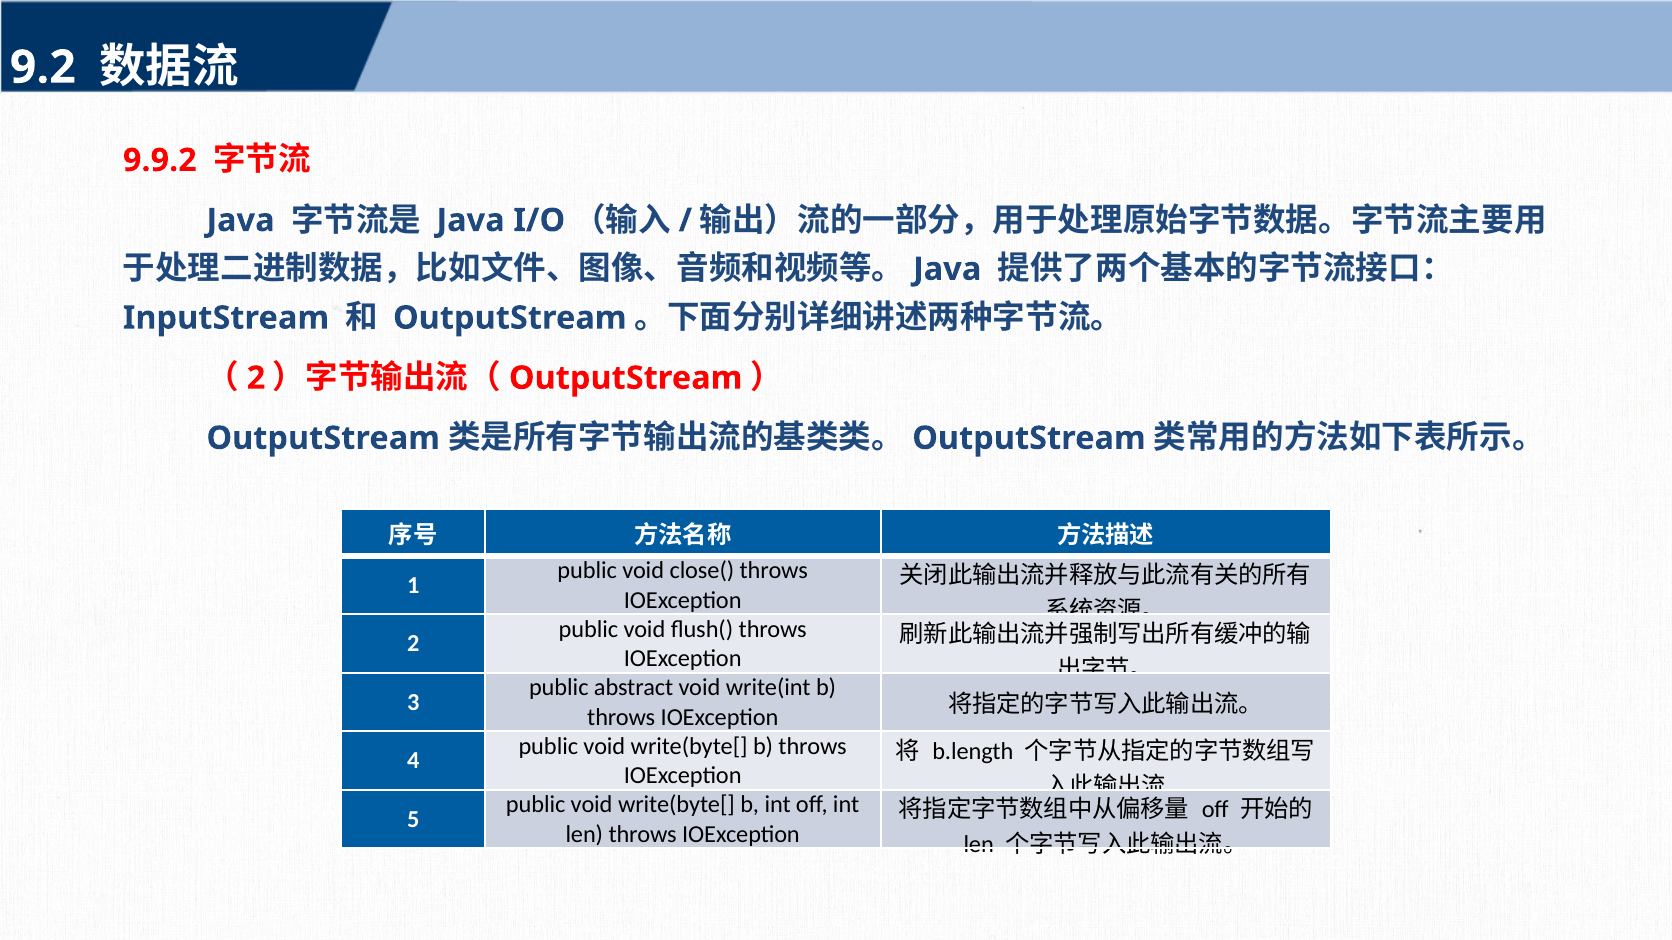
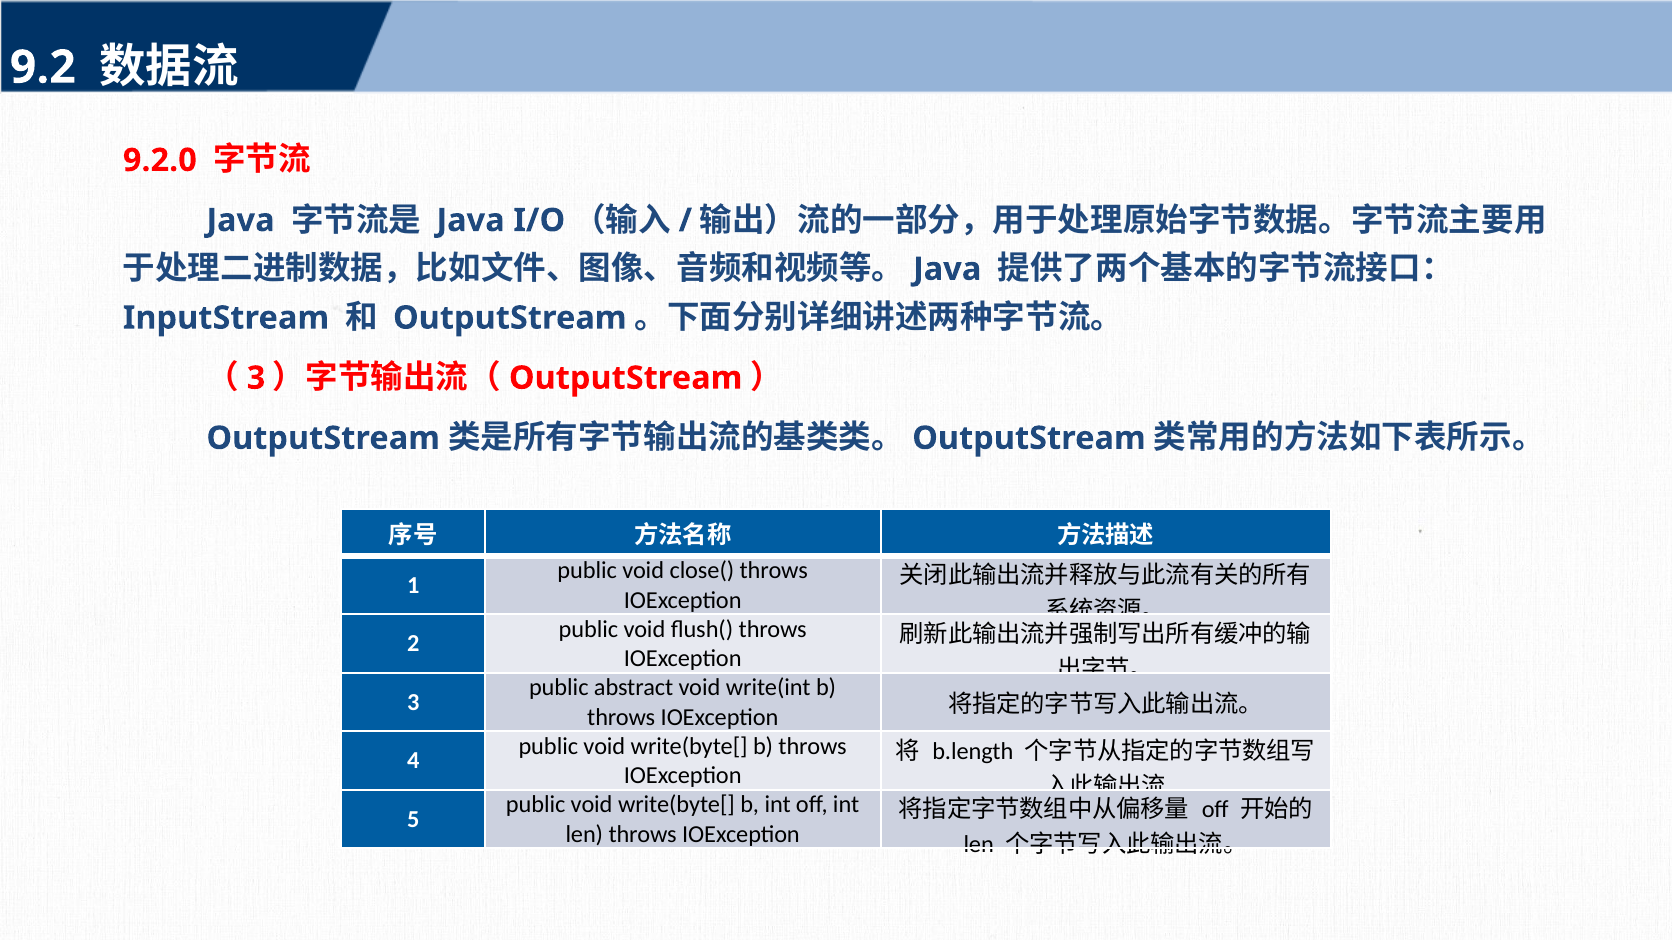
9.9.2: 9.9.2 -> 9.2.0
2 at (256, 378): 2 -> 3
